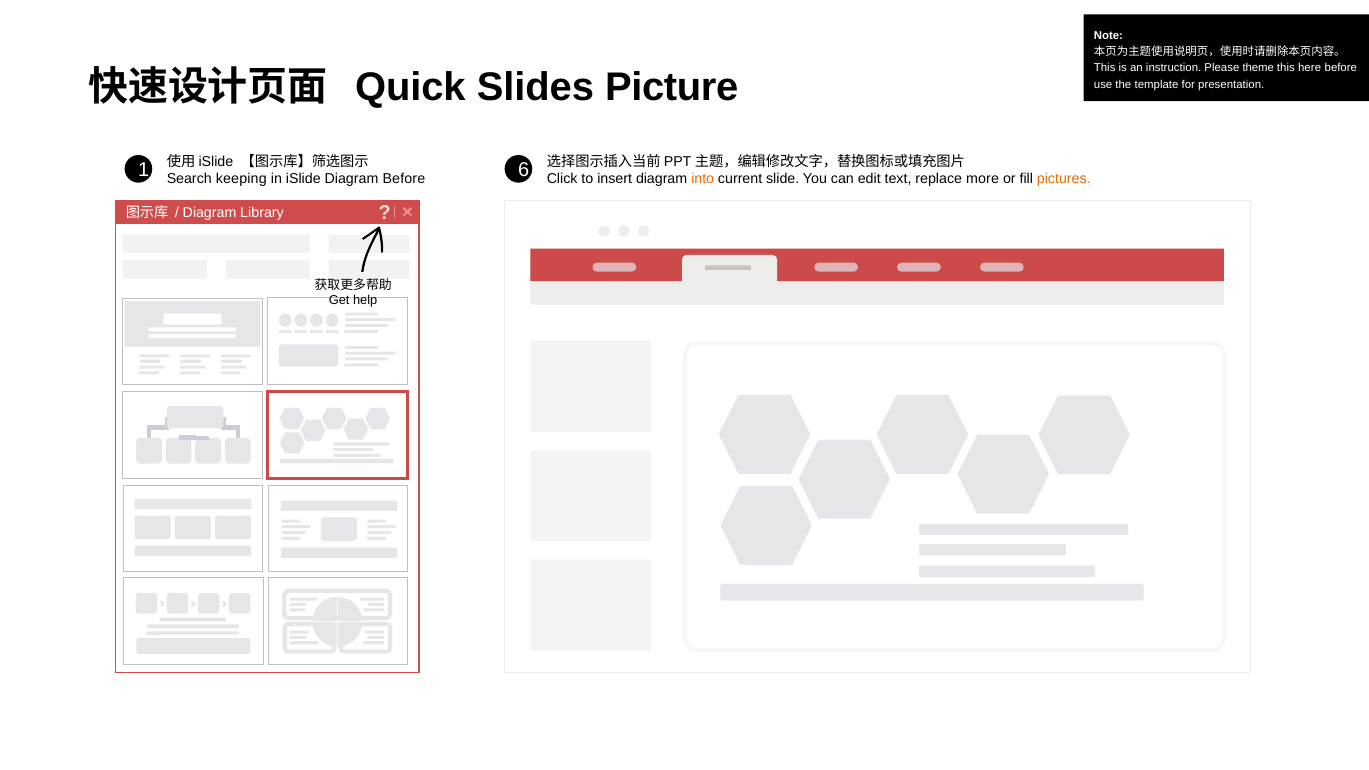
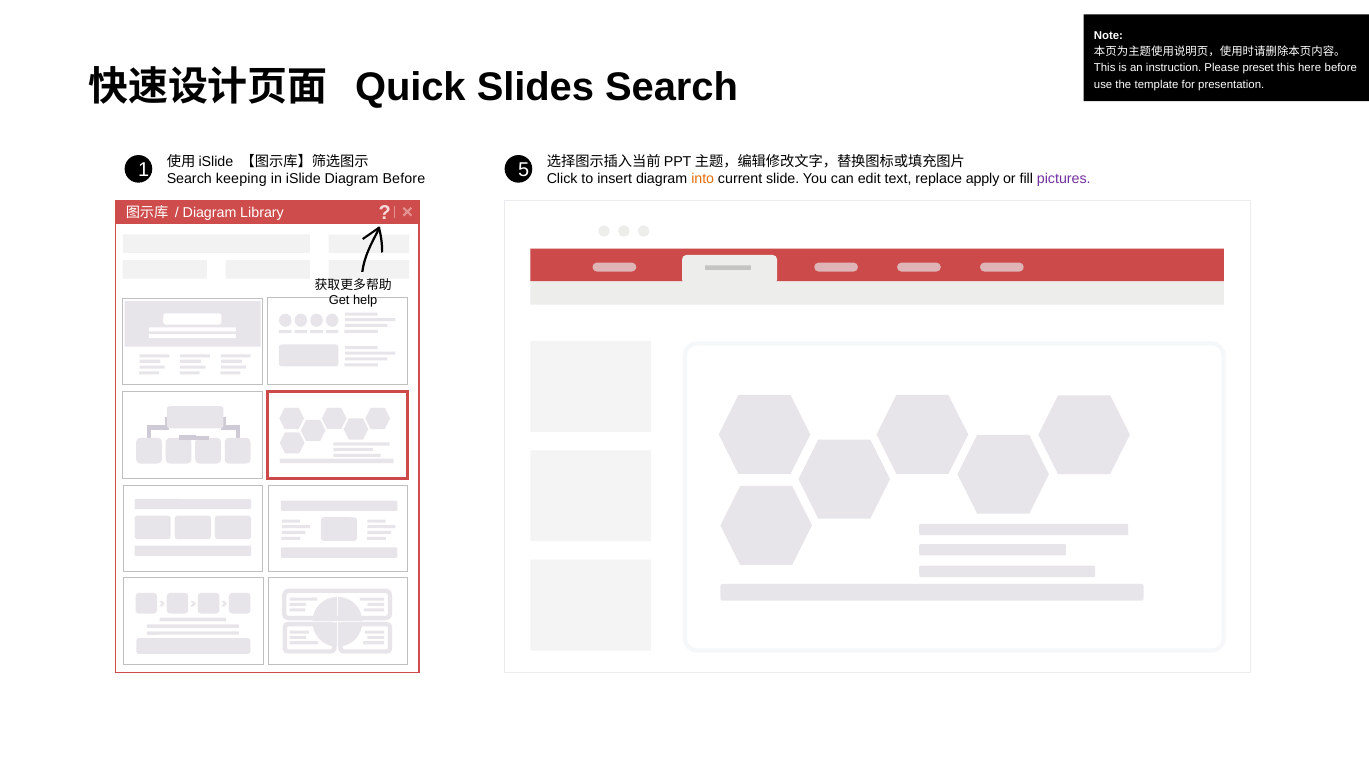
theme: theme -> preset
Slides Picture: Picture -> Search
6: 6 -> 5
more: more -> apply
pictures colour: orange -> purple
